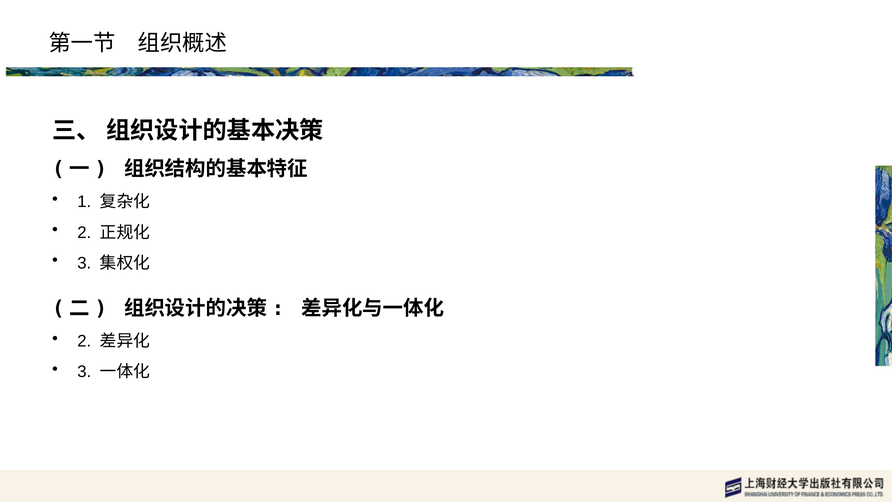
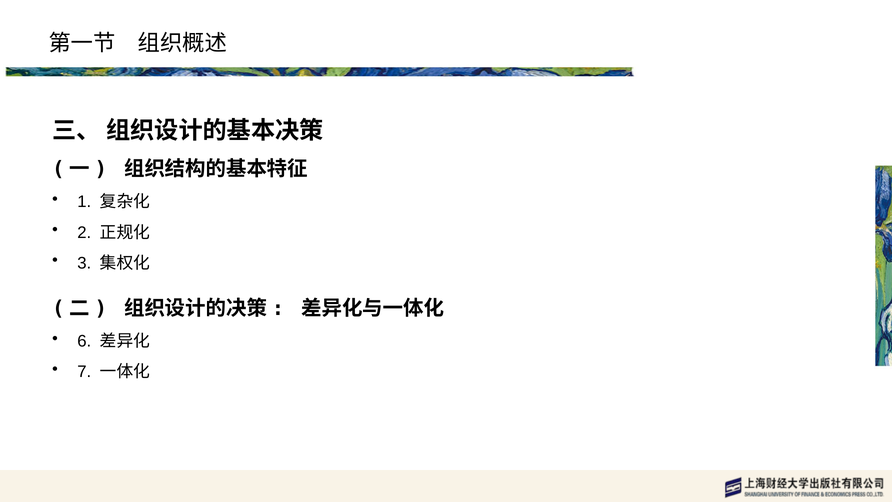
2 at (84, 341): 2 -> 6
3 at (84, 372): 3 -> 7
